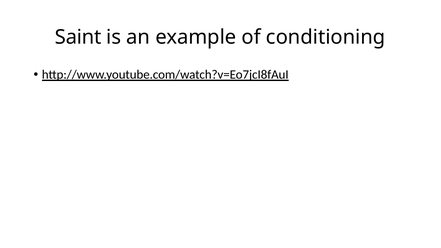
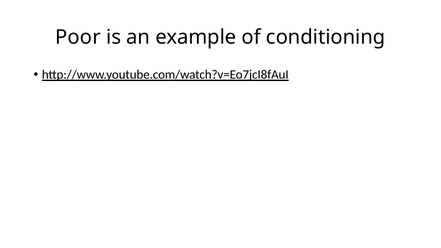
Saint: Saint -> Poor
